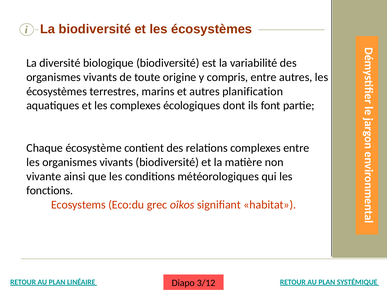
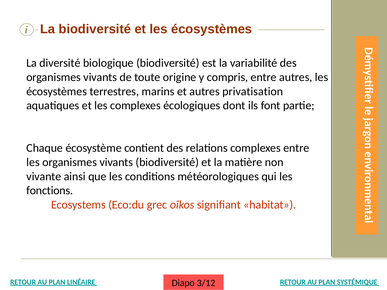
planification: planification -> privatisation
